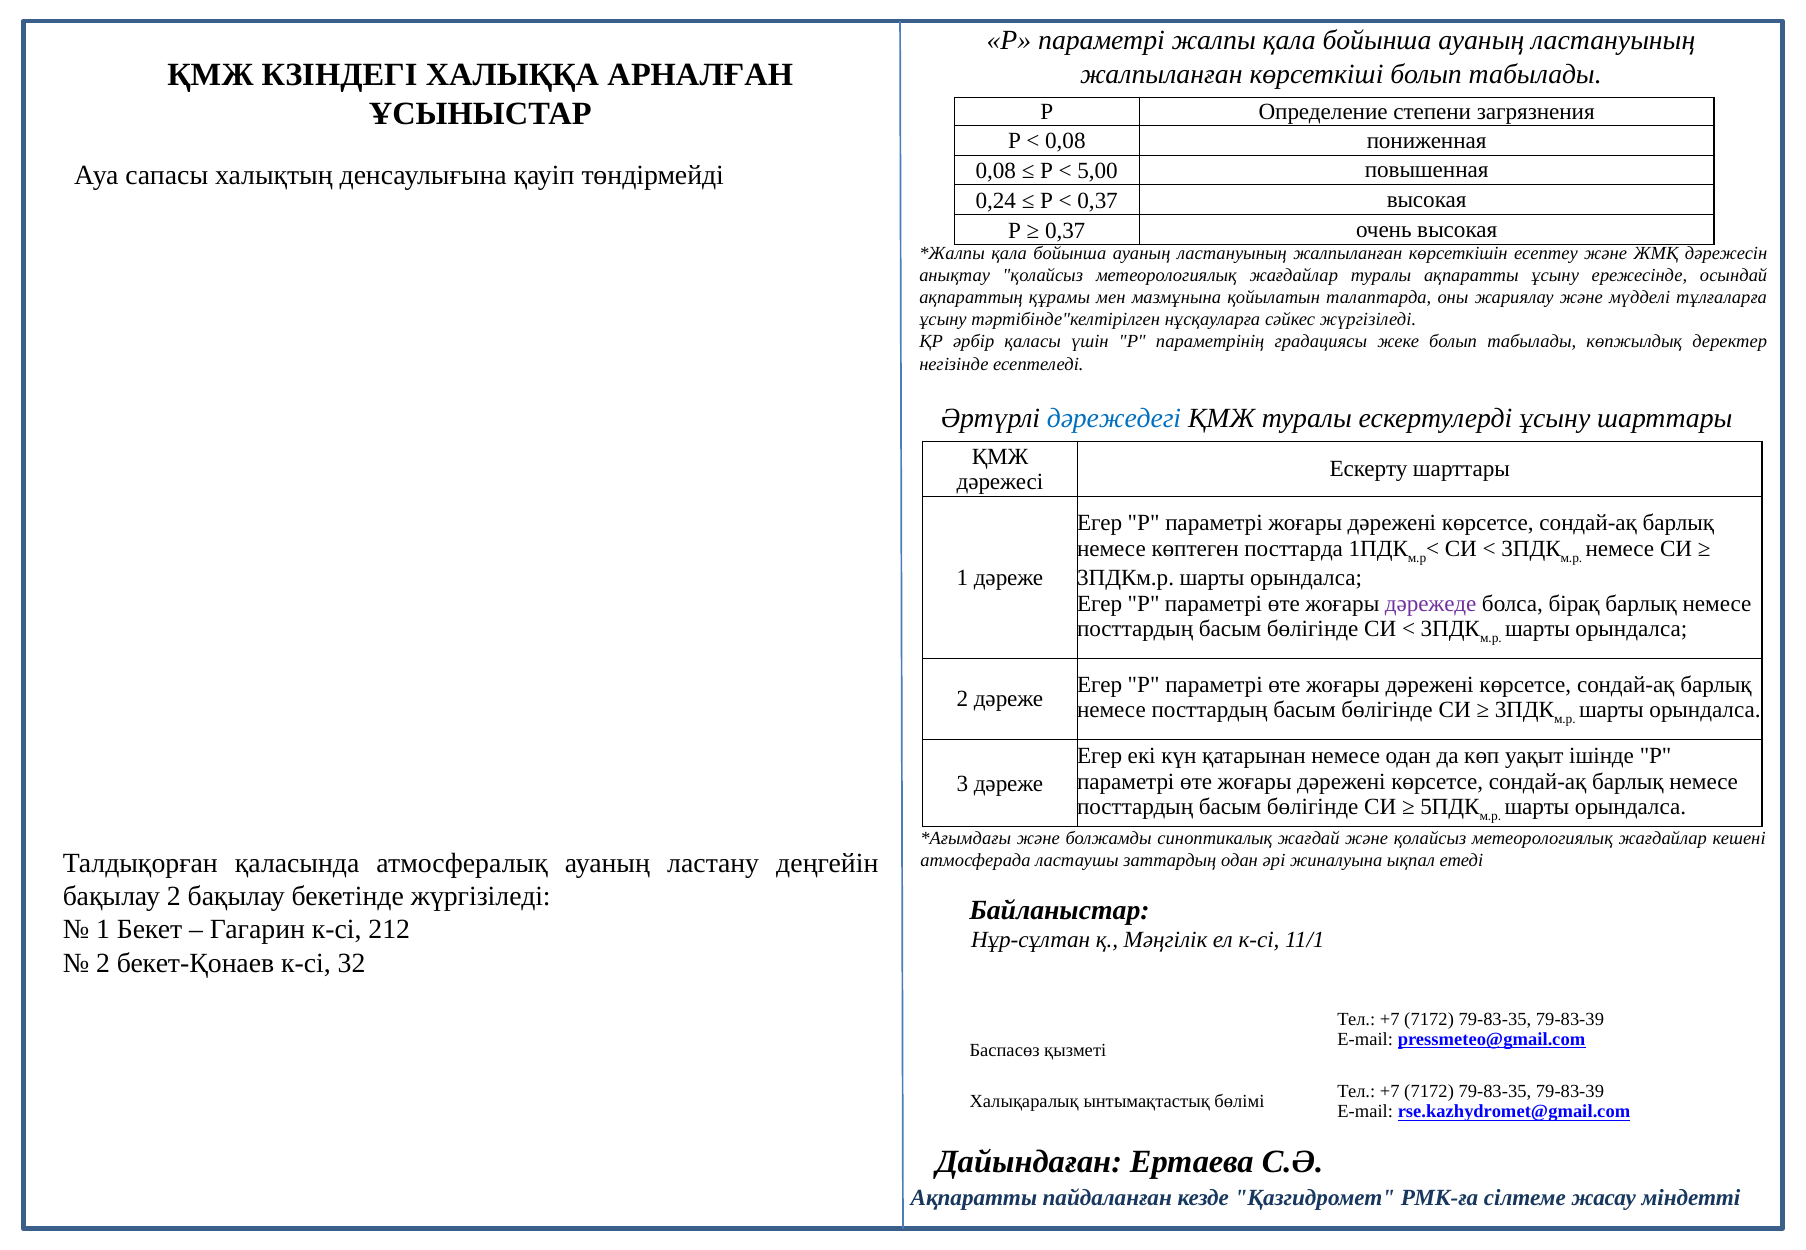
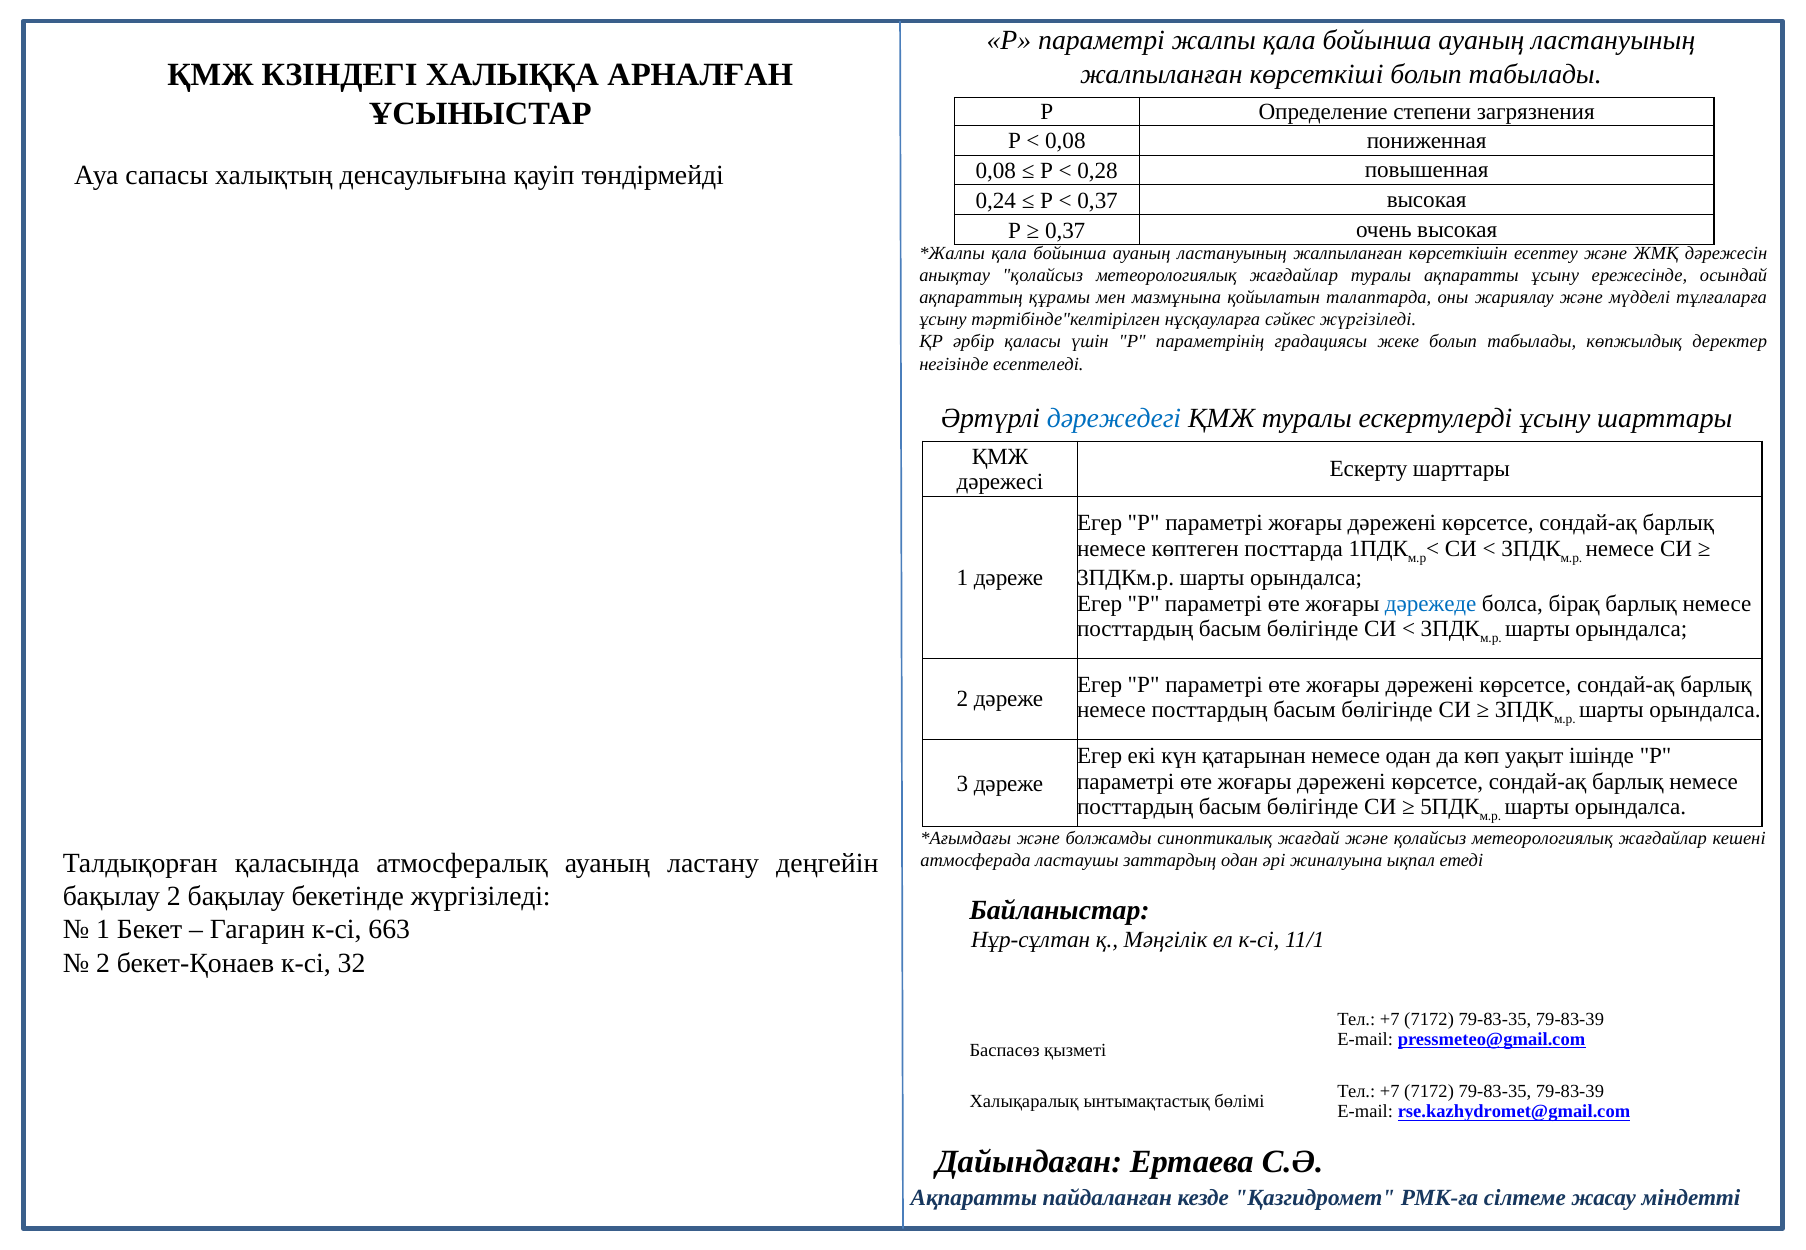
5,00: 5,00 -> 0,28
дәрежеде colour: purple -> blue
212: 212 -> 663
